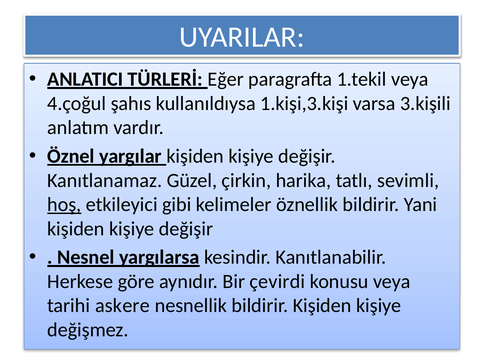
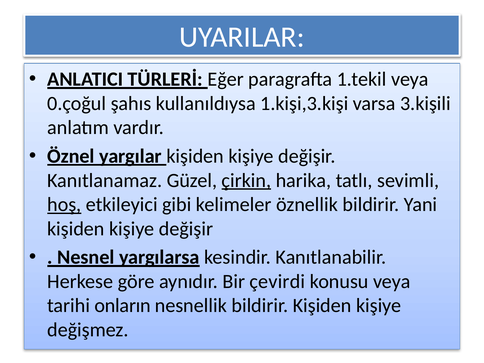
4.çoğul: 4.çoğul -> 0.çoğul
çirkin underline: none -> present
askere: askere -> onların
